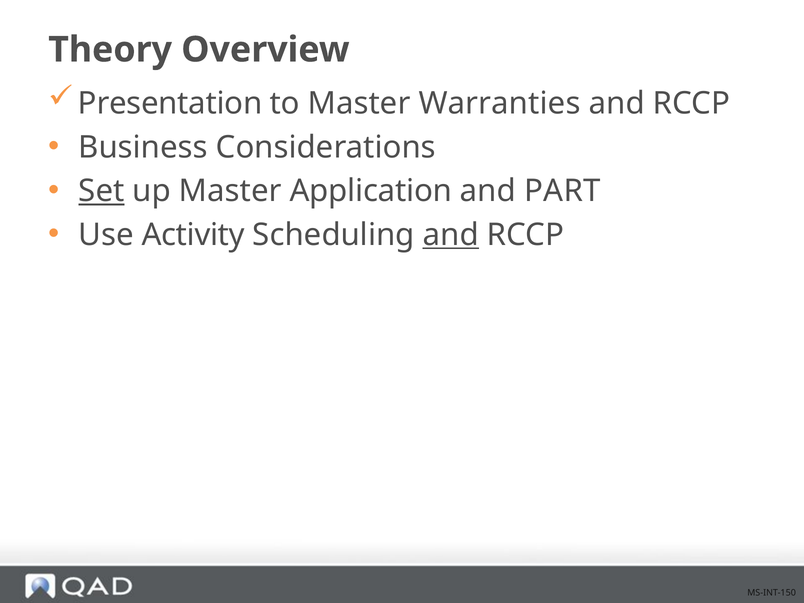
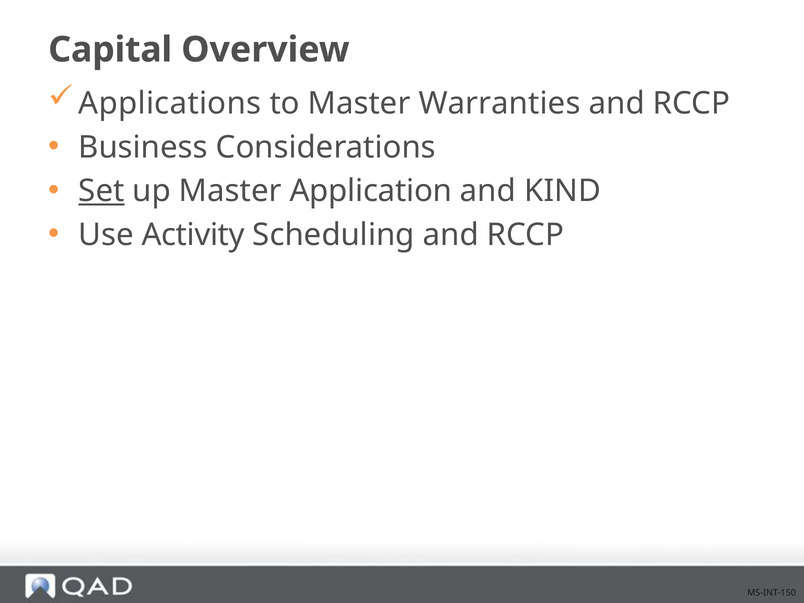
Theory: Theory -> Capital
Presentation: Presentation -> Applications
PART: PART -> KIND
and at (451, 235) underline: present -> none
